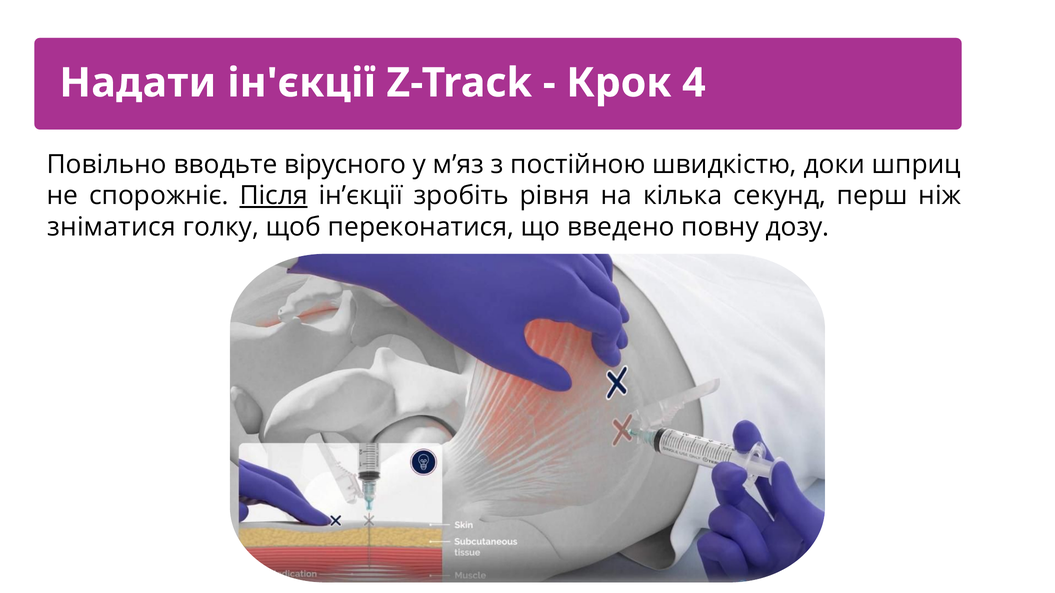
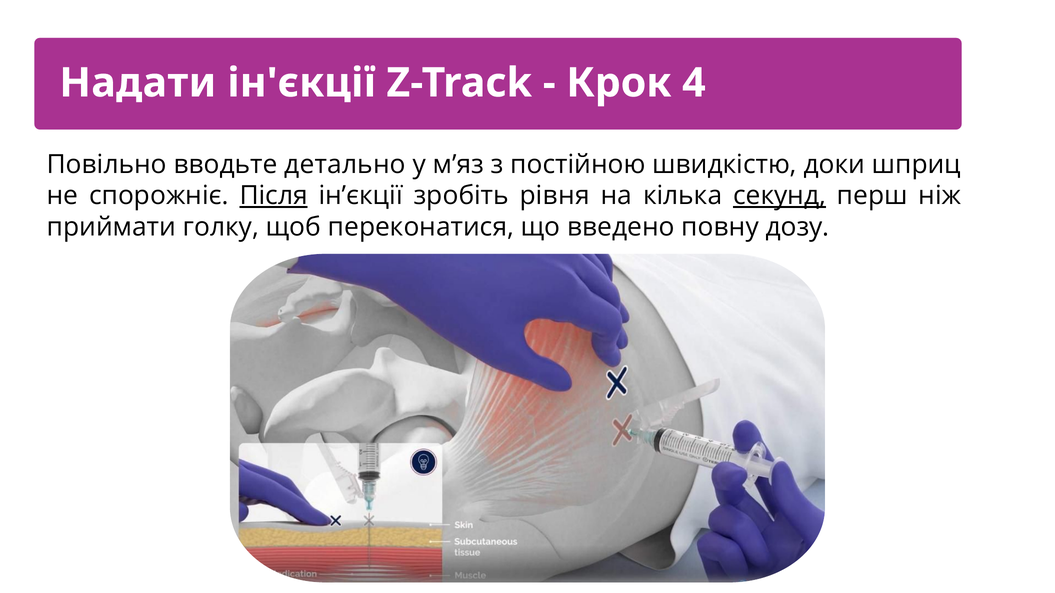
вірусного: вірусного -> детально
секунд underline: none -> present
зніматися: зніматися -> приймати
